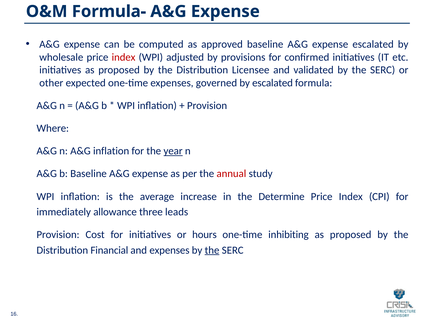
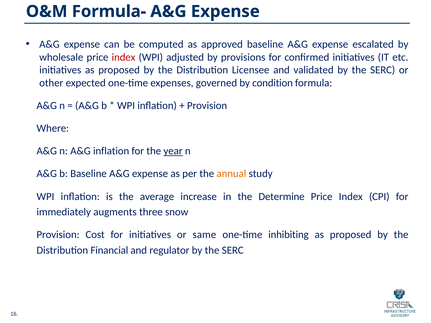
by escalated: escalated -> condition
annual colour: red -> orange
allowance: allowance -> augments
leads: leads -> snow
hours: hours -> same
and expenses: expenses -> regulator
the at (212, 250) underline: present -> none
